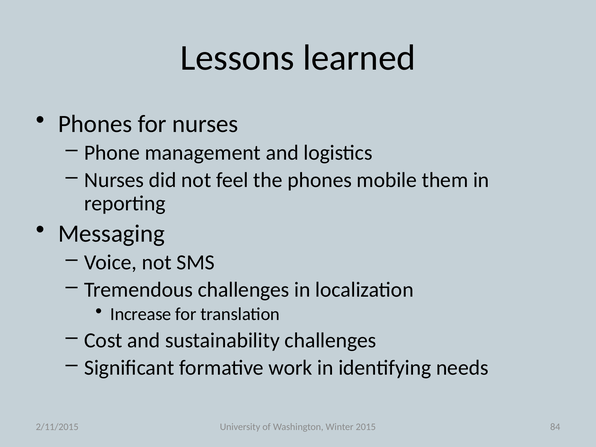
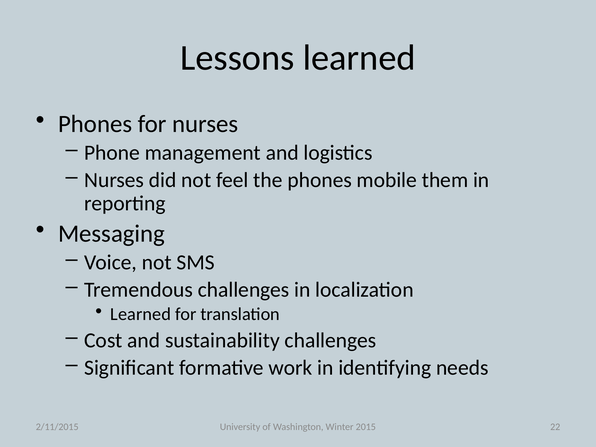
Increase at (141, 314): Increase -> Learned
84: 84 -> 22
